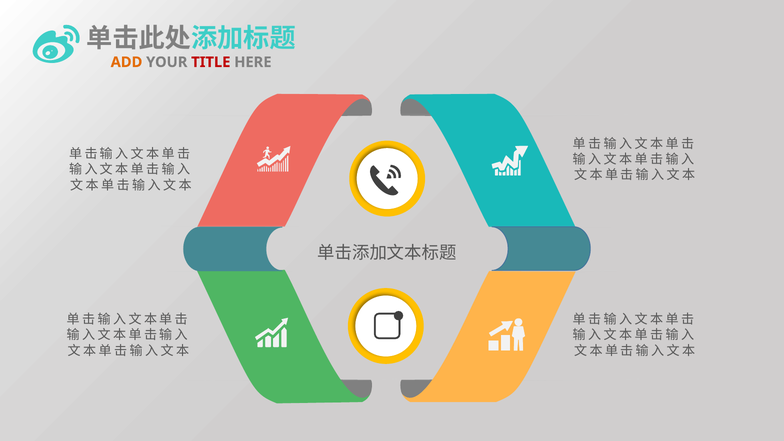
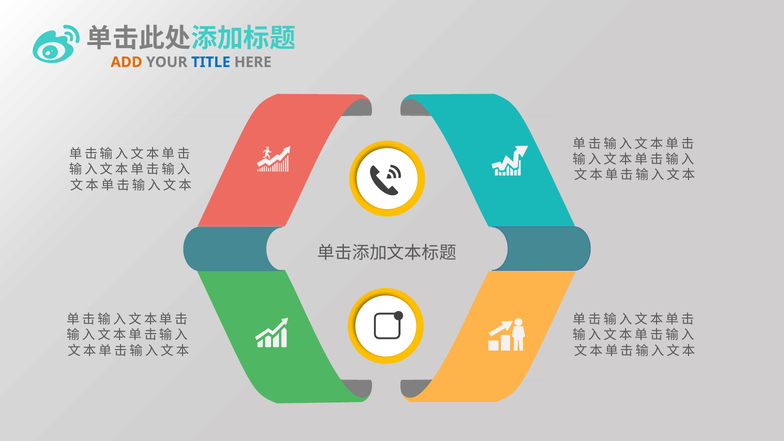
TITLE colour: red -> blue
